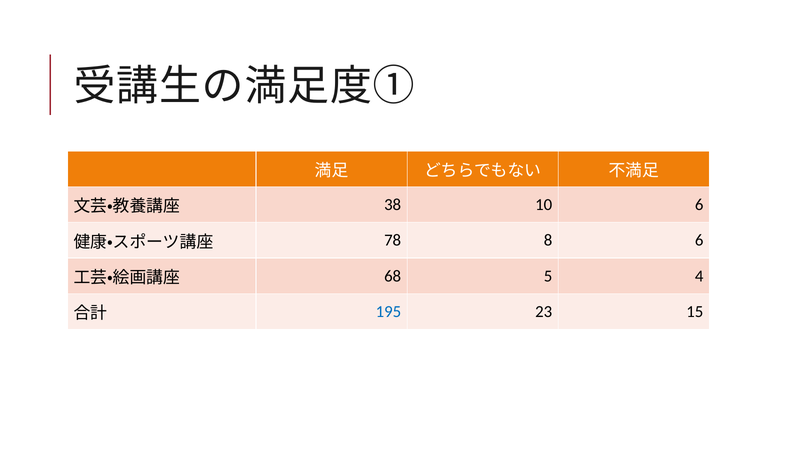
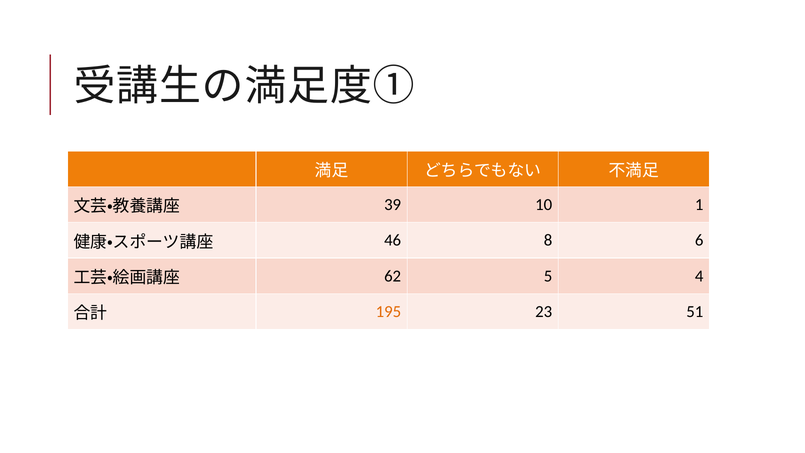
38: 38 -> 39
10 6: 6 -> 1
78: 78 -> 46
68: 68 -> 62
195 colour: blue -> orange
15: 15 -> 51
